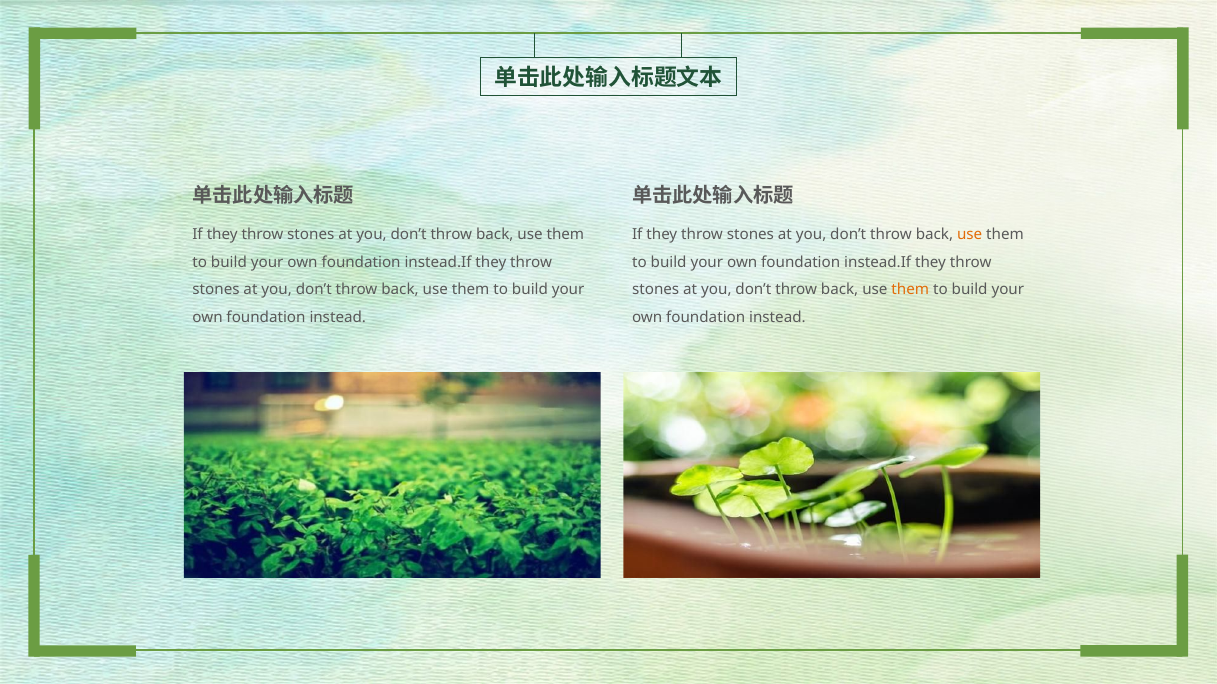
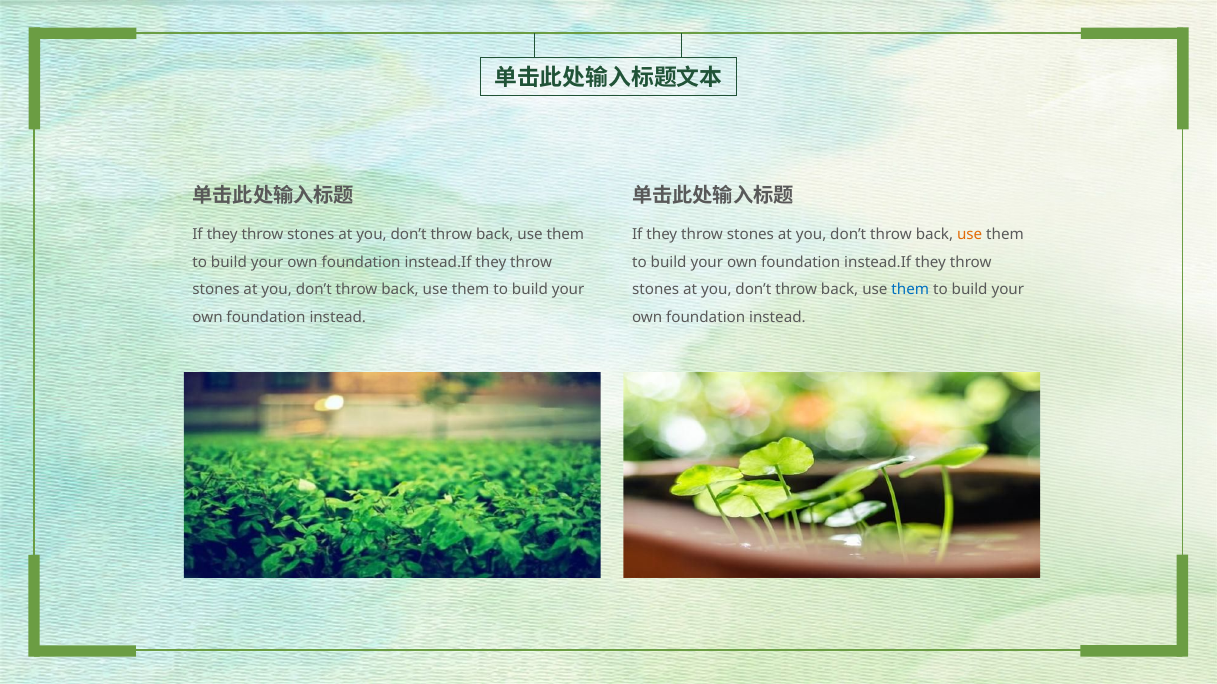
them at (910, 290) colour: orange -> blue
